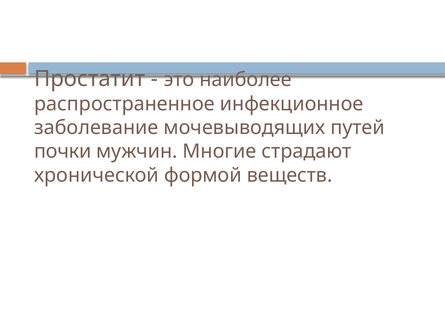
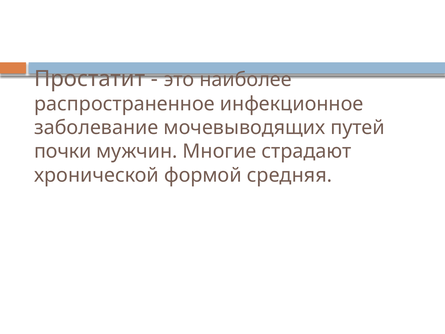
веществ: веществ -> средняя
